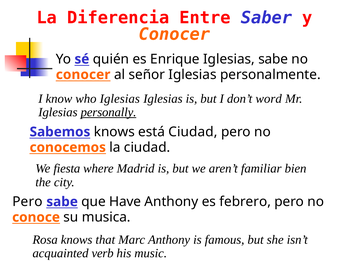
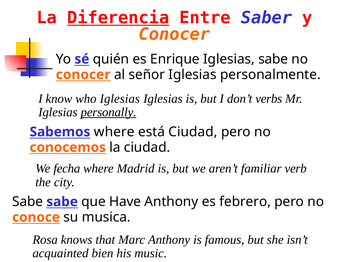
Diferencia underline: none -> present
word: word -> verbs
Sabemos knows: knows -> where
fiesta: fiesta -> fecha
bien: bien -> verb
Pero at (27, 202): Pero -> Sabe
verb: verb -> bien
